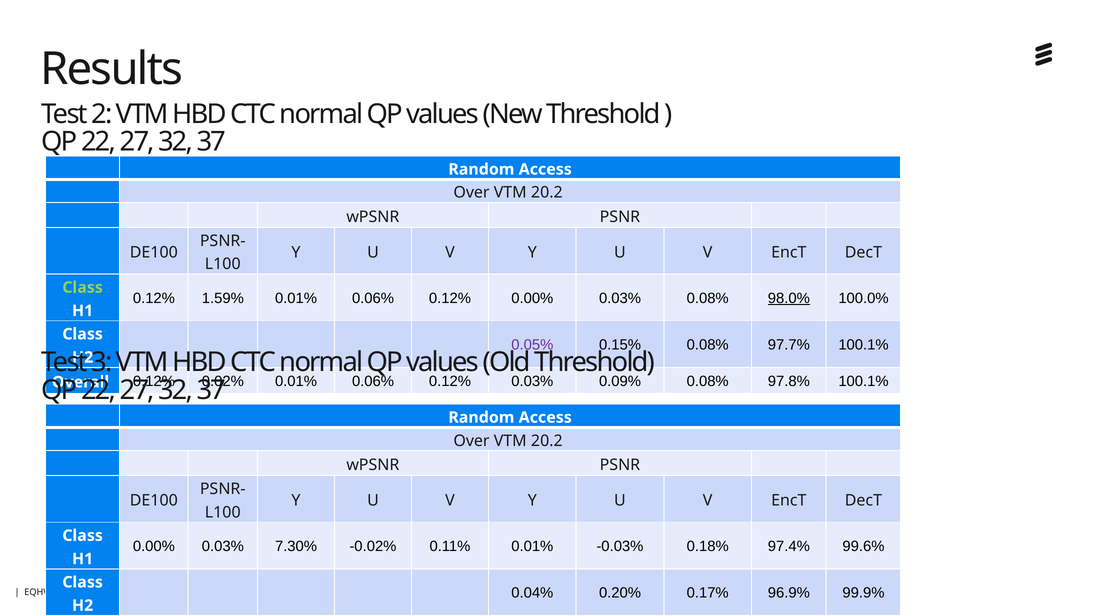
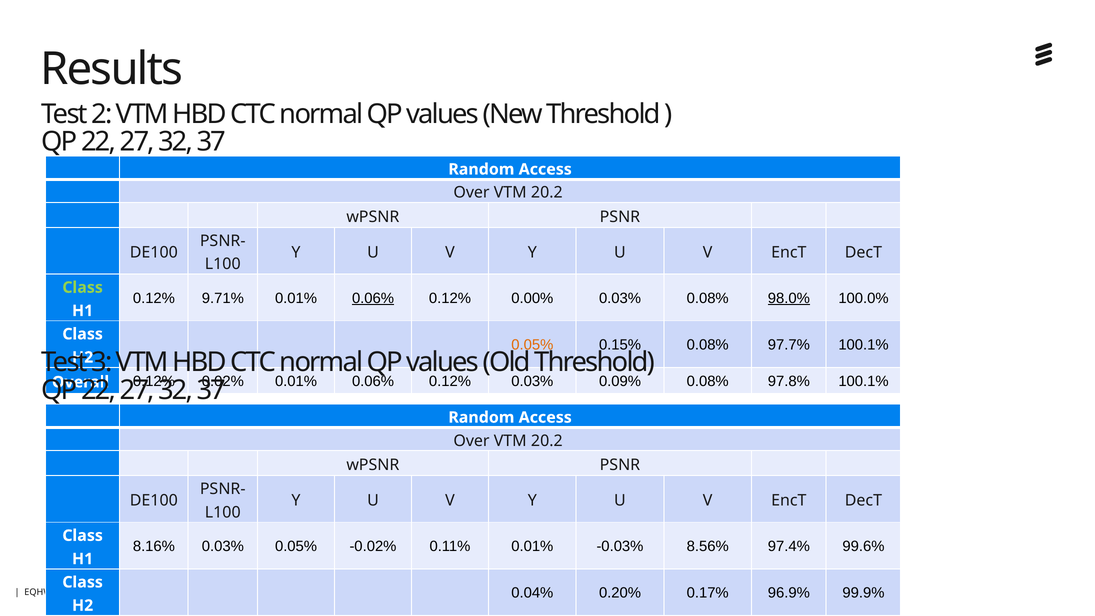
1.59%: 1.59% -> 9.71%
0.06% at (373, 298) underline: none -> present
0.05% at (532, 345) colour: purple -> orange
0.00% at (154, 546): 0.00% -> 8.16%
0.03% 7.30%: 7.30% -> 0.05%
0.18%: 0.18% -> 8.56%
